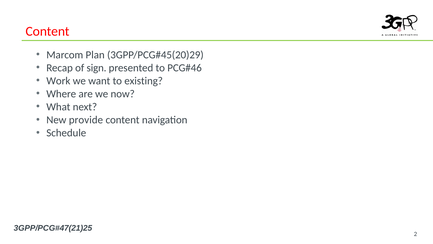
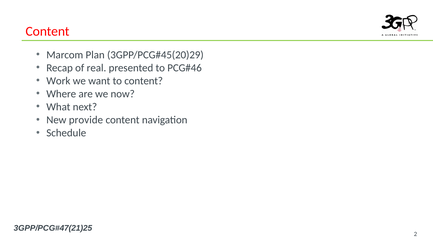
sign: sign -> real
to existing: existing -> content
